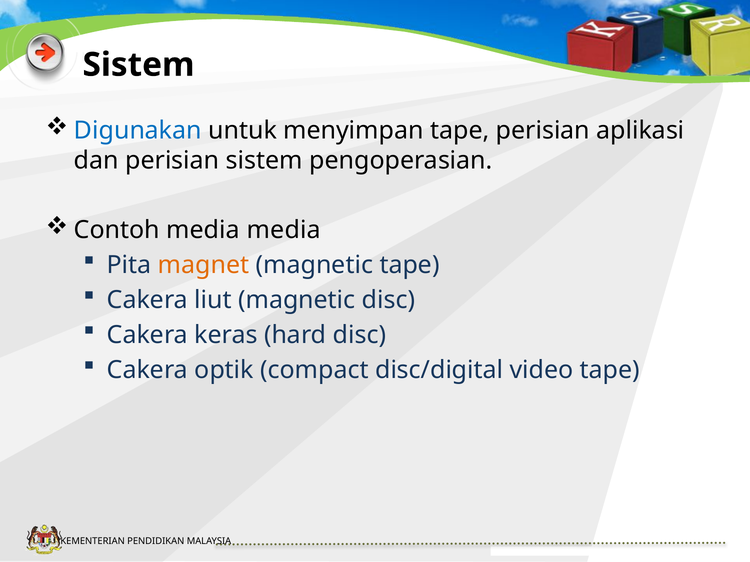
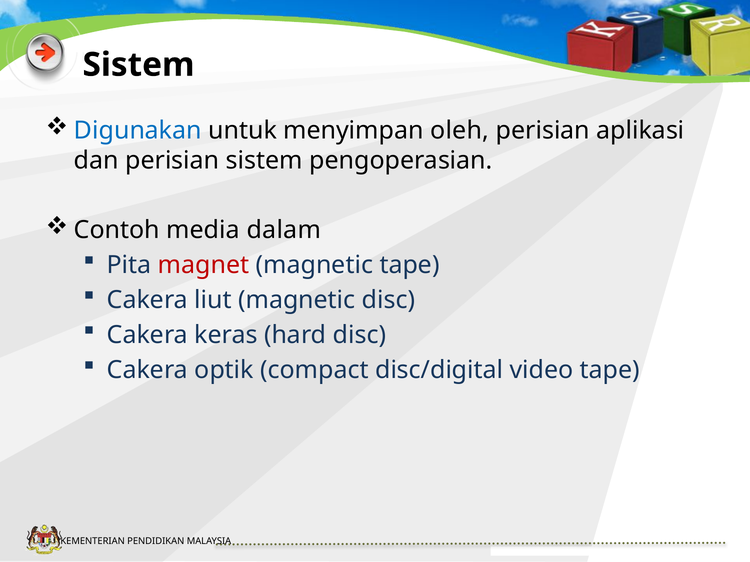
menyimpan tape: tape -> oleh
media media: media -> dalam
magnet colour: orange -> red
